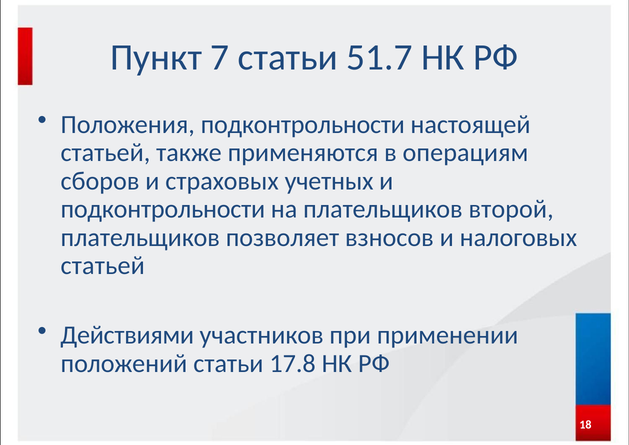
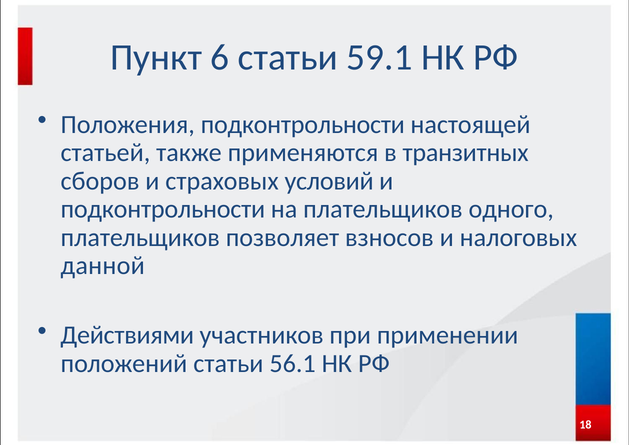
7: 7 -> 6
51.7: 51.7 -> 59.1
операциям: операциям -> транзитных
учетных: учетных -> условий
второй: второй -> одного
статьей at (103, 266): статьей -> данной
17.8: 17.8 -> 56.1
